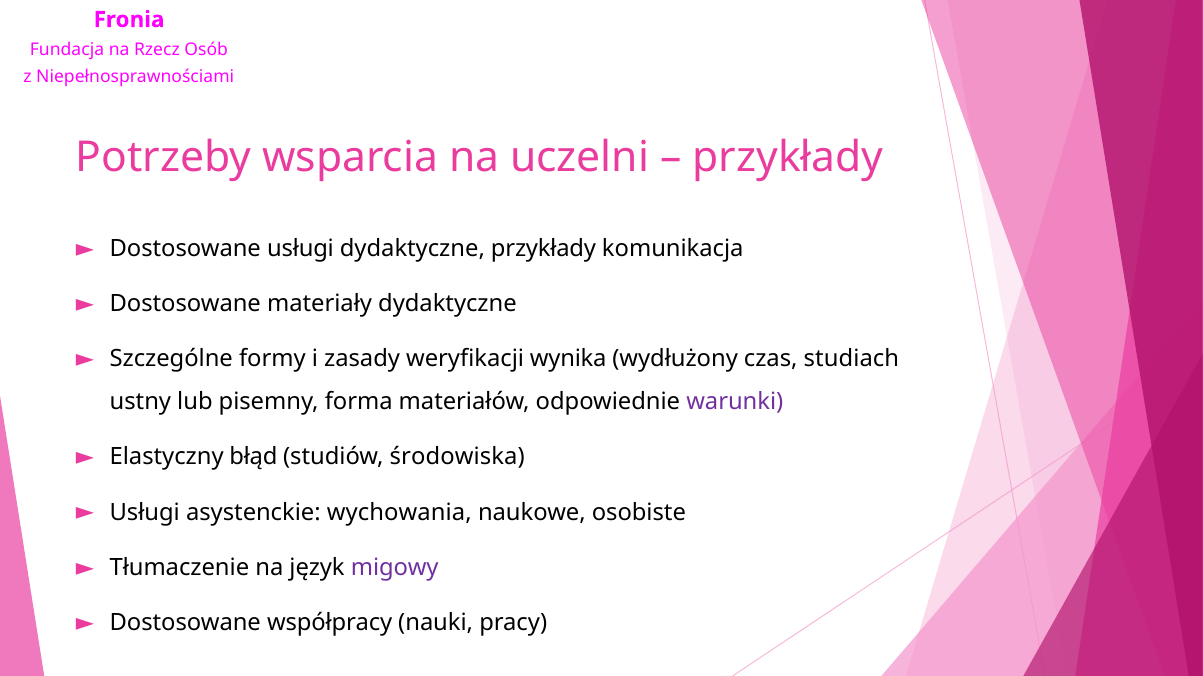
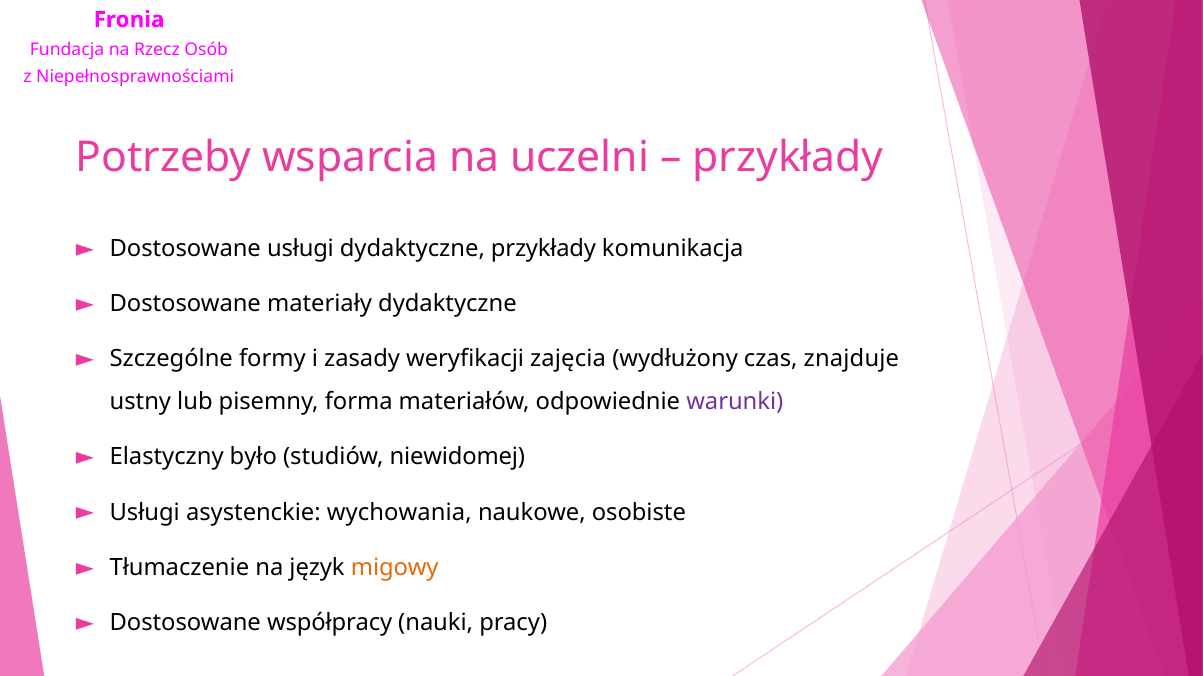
wynika: wynika -> zajęcia
studiach: studiach -> znajduje
błąd: błąd -> było
środowiska: środowiska -> niewidomej
migowy colour: purple -> orange
